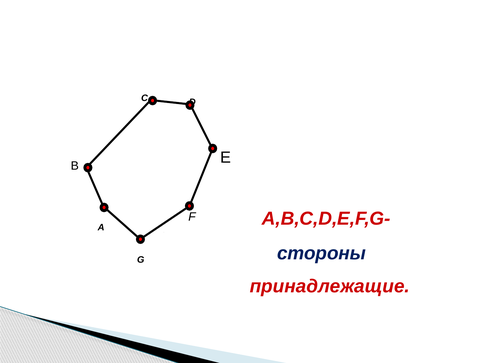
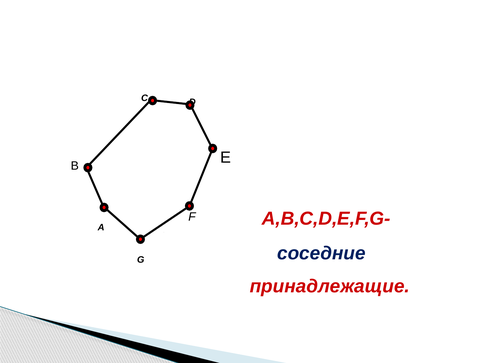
стороны: стороны -> соседние
